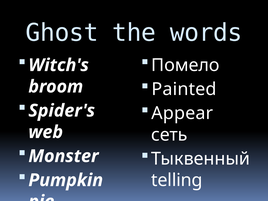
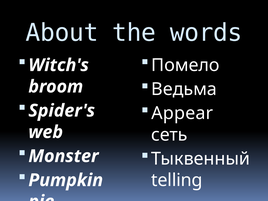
Ghost: Ghost -> About
Painted: Painted -> Ведьма
